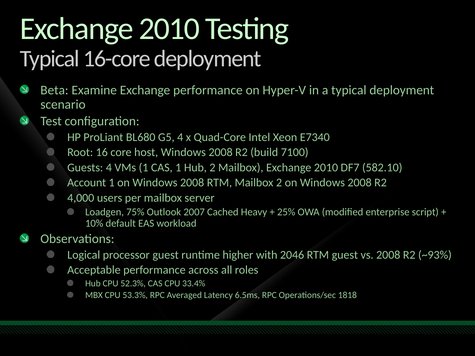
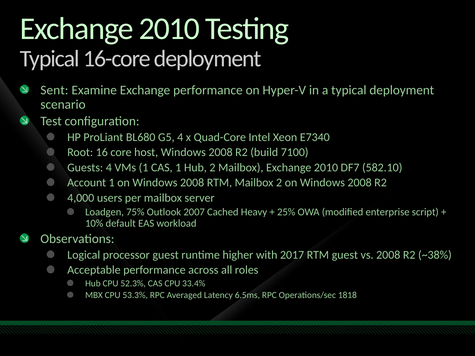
Beta: Beta -> Sent
2046: 2046 -> 2017
~93%: ~93% -> ~38%
